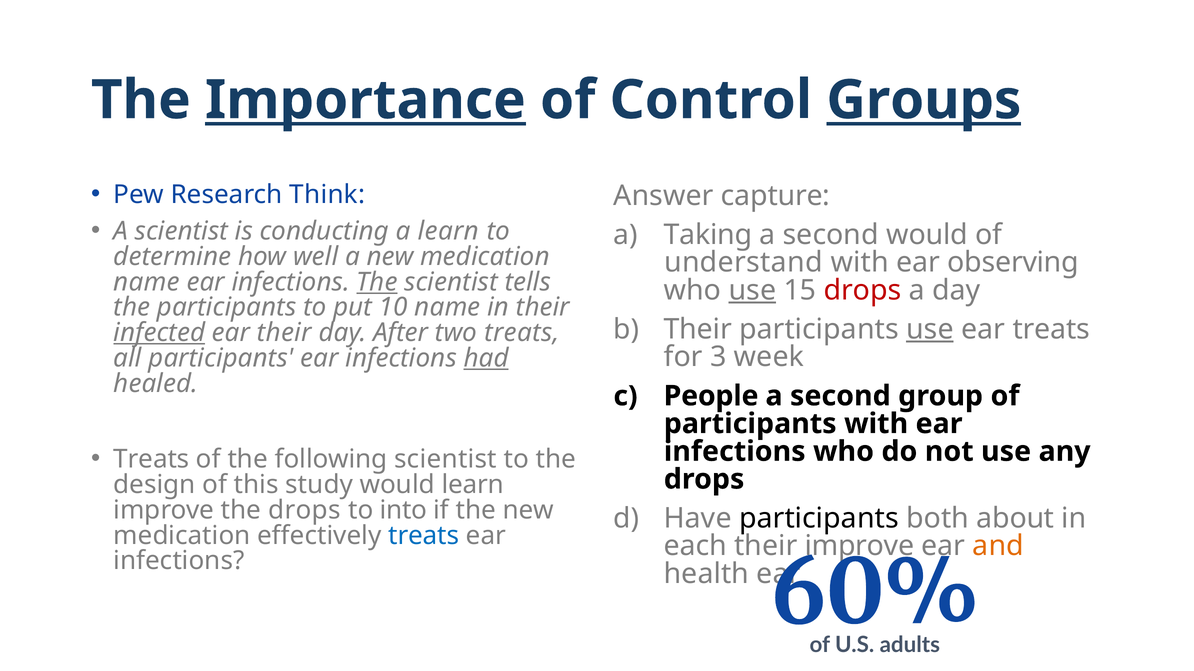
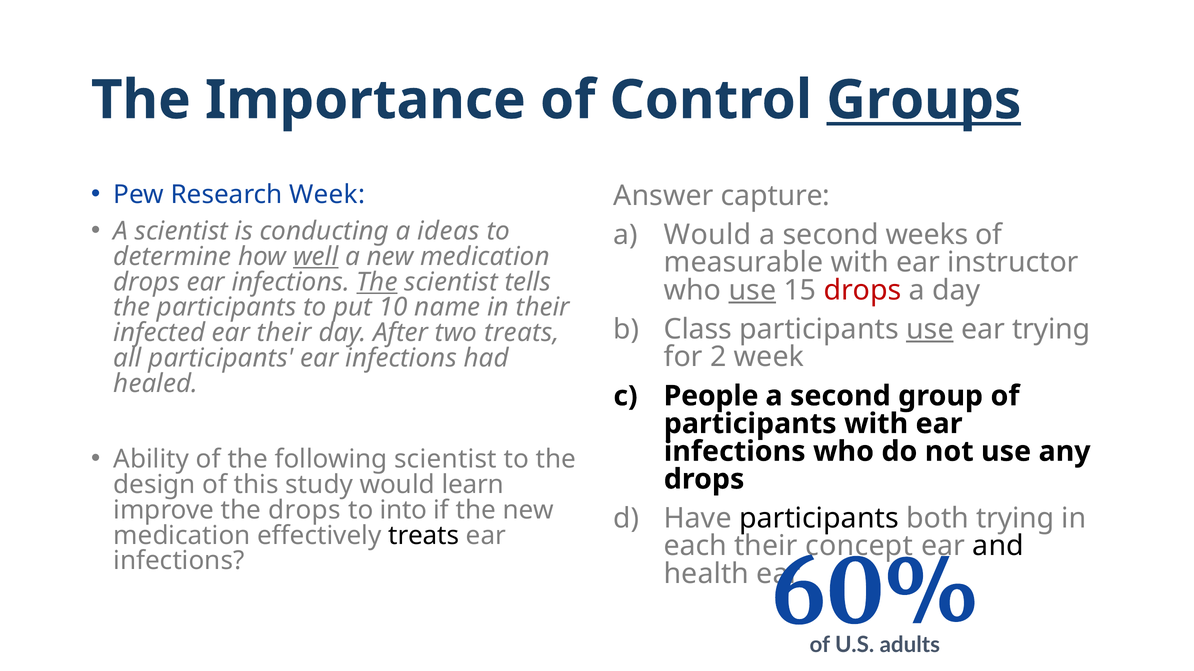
Importance underline: present -> none
Research Think: Think -> Week
a learn: learn -> ideas
a Taking: Taking -> Would
second would: would -> weeks
well underline: none -> present
understand: understand -> measurable
observing: observing -> instructor
name at (147, 282): name -> drops
Their at (698, 330): Their -> Class
ear treats: treats -> trying
infected underline: present -> none
3: 3 -> 2
had underline: present -> none
Treats at (151, 460): Treats -> Ability
both about: about -> trying
treats at (424, 536) colour: blue -> black
their improve: improve -> concept
and colour: orange -> black
